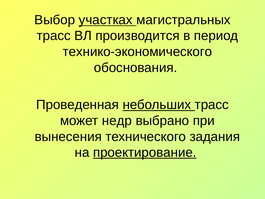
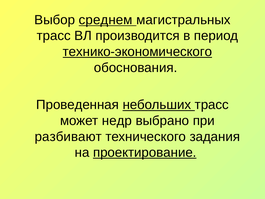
участках: участках -> среднем
технико-экономического underline: none -> present
вынесения: вынесения -> разбивают
